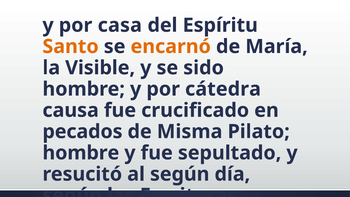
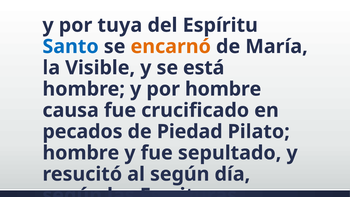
casa: casa -> tuya
Santo colour: orange -> blue
sido: sido -> está
por cátedra: cátedra -> hombre
Misma: Misma -> Piedad
